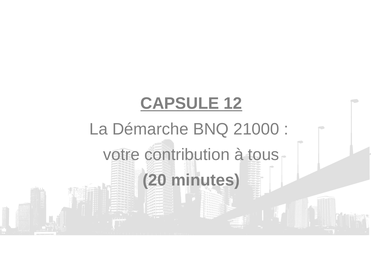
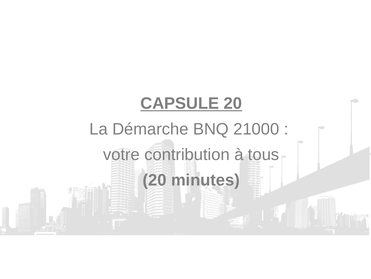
CAPSULE 12: 12 -> 20
